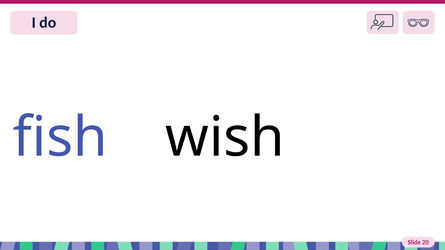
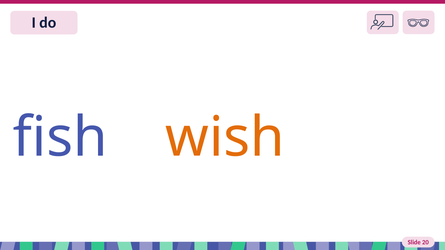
wish colour: black -> orange
